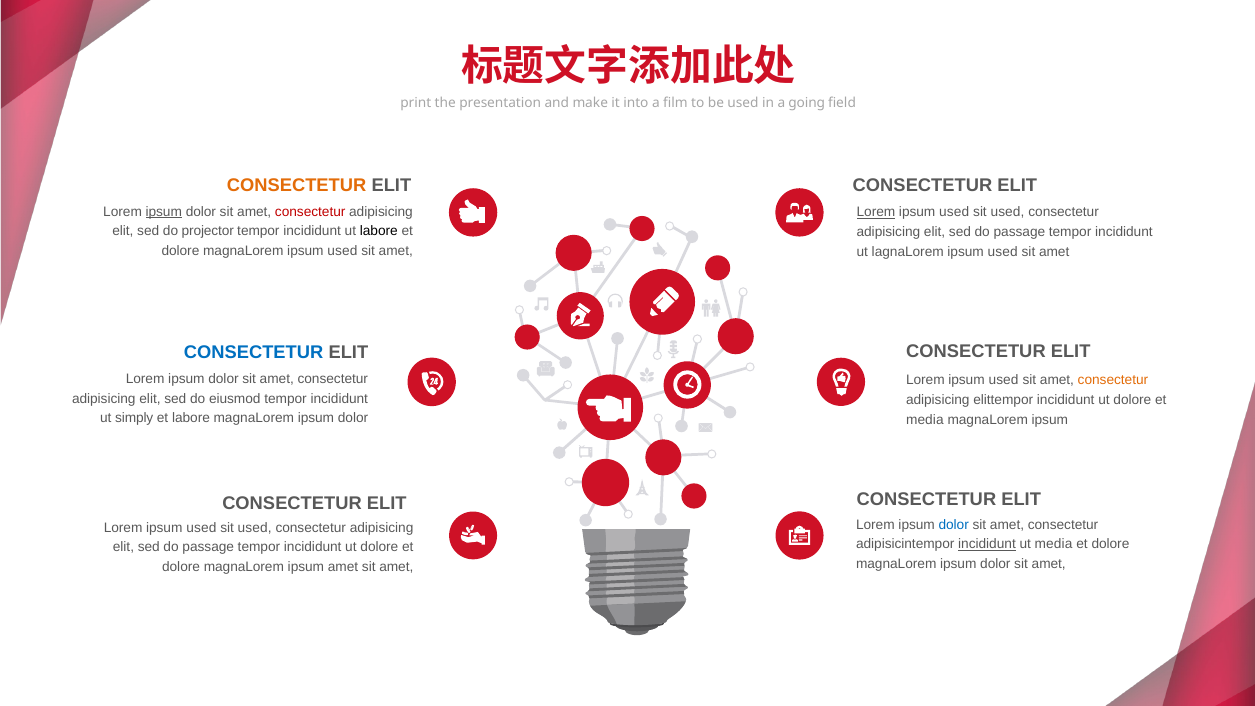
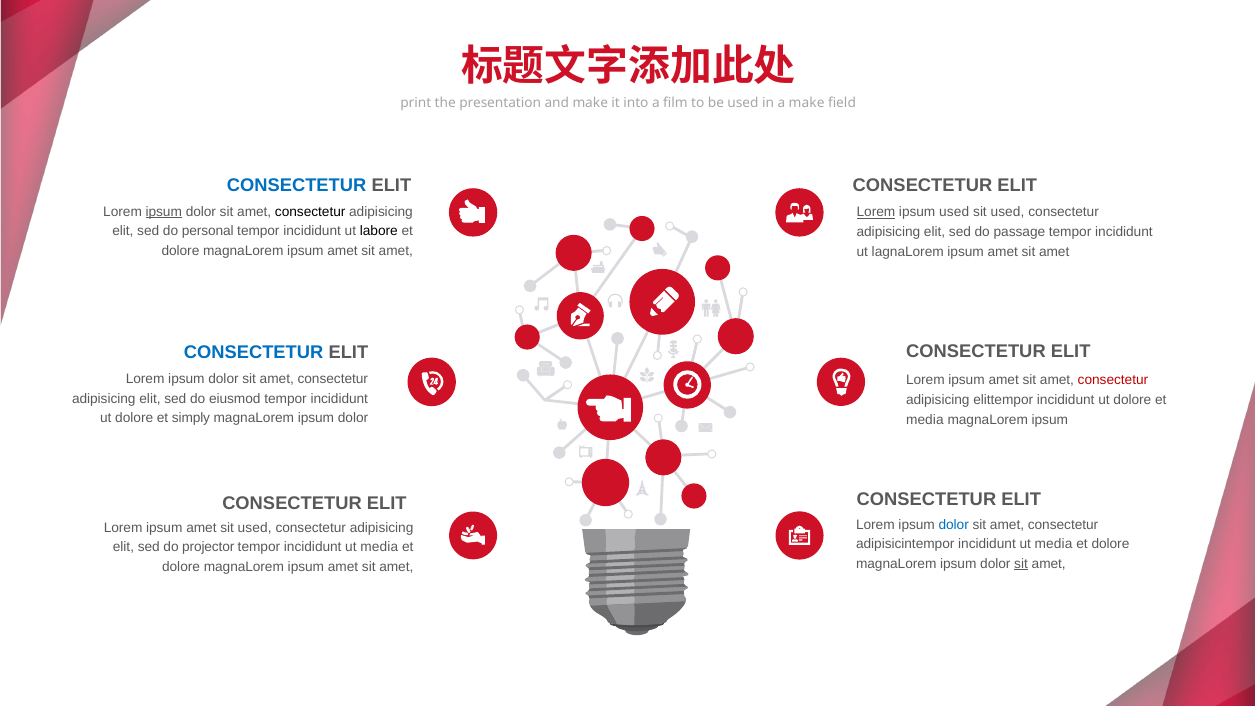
a going: going -> make
CONSECTETUR at (297, 185) colour: orange -> blue
consectetur at (310, 212) colour: red -> black
projector: projector -> personal
used at (342, 251): used -> amet
lagnaLorem ipsum used: used -> amet
used at (1004, 380): used -> amet
consectetur at (1113, 380) colour: orange -> red
simply at (134, 418): simply -> dolore
et labore: labore -> simply
used at (201, 528): used -> amet
incididunt at (987, 544) underline: present -> none
passage at (208, 547): passage -> projector
tempor incididunt ut dolore: dolore -> media
sit at (1021, 564) underline: none -> present
